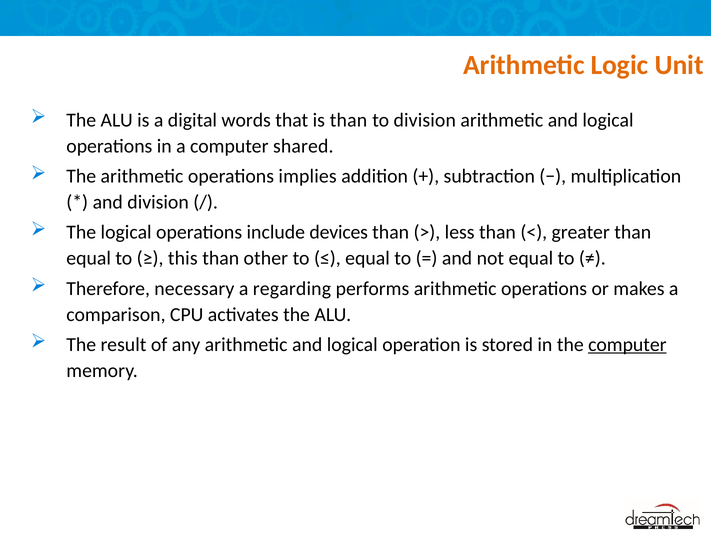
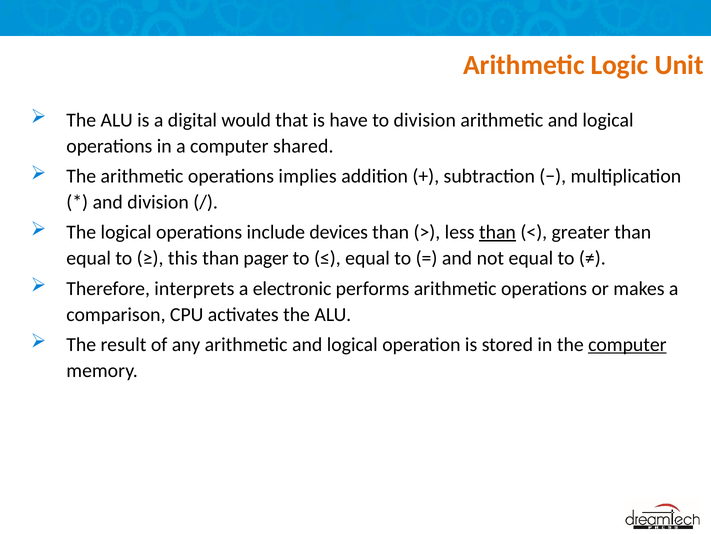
words: words -> would
is than: than -> have
than at (497, 232) underline: none -> present
other: other -> pager
necessary: necessary -> interprets
regarding: regarding -> electronic
